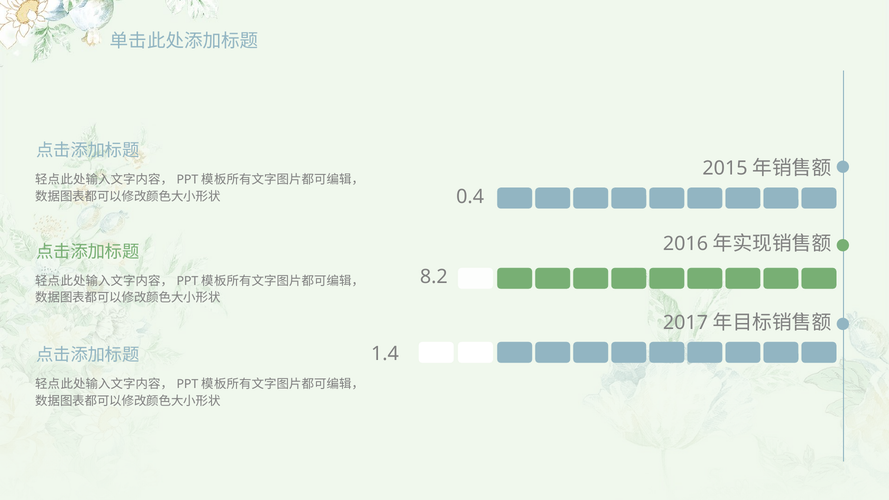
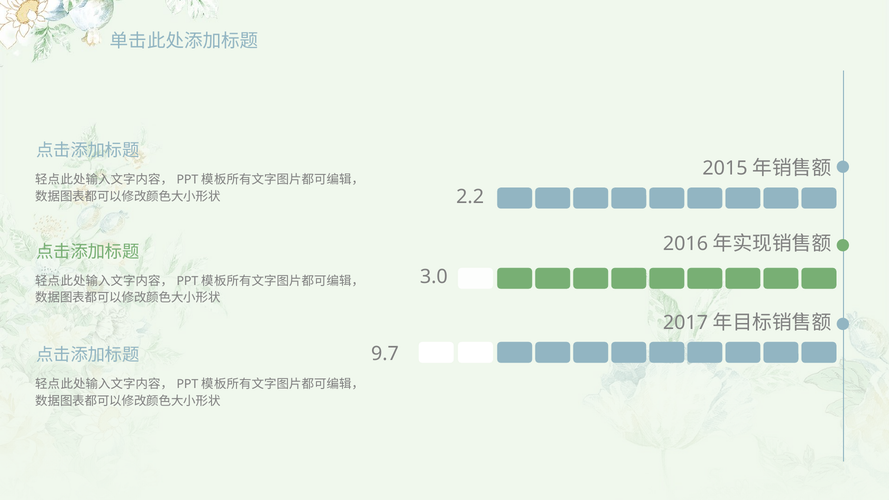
0.4: 0.4 -> 2.2
8.2: 8.2 -> 3.0
1.4: 1.4 -> 9.7
